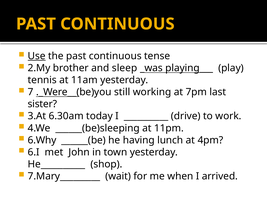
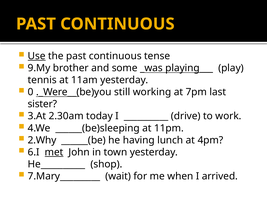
2.My: 2.My -> 9.My
sleep: sleep -> some
7: 7 -> 0
6.30am: 6.30am -> 2.30am
6.Why: 6.Why -> 2.Why
met underline: none -> present
